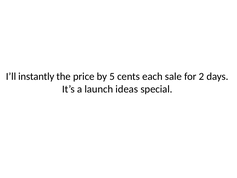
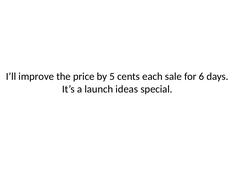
instantly: instantly -> improve
2: 2 -> 6
